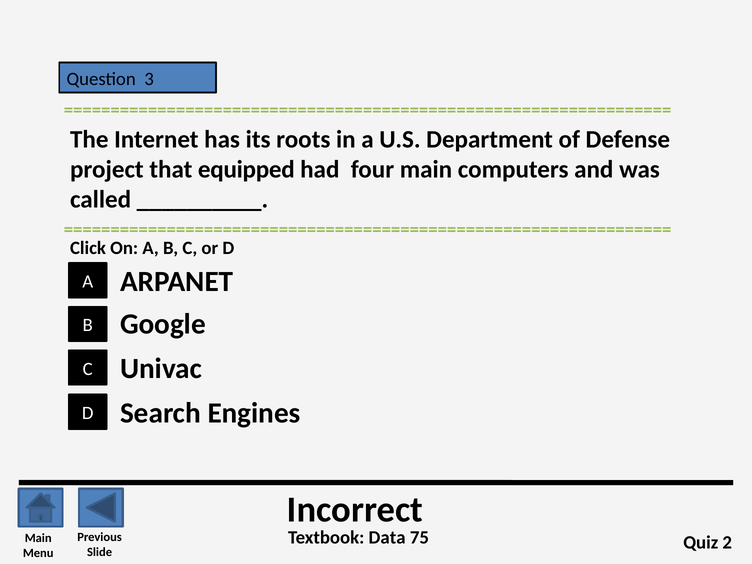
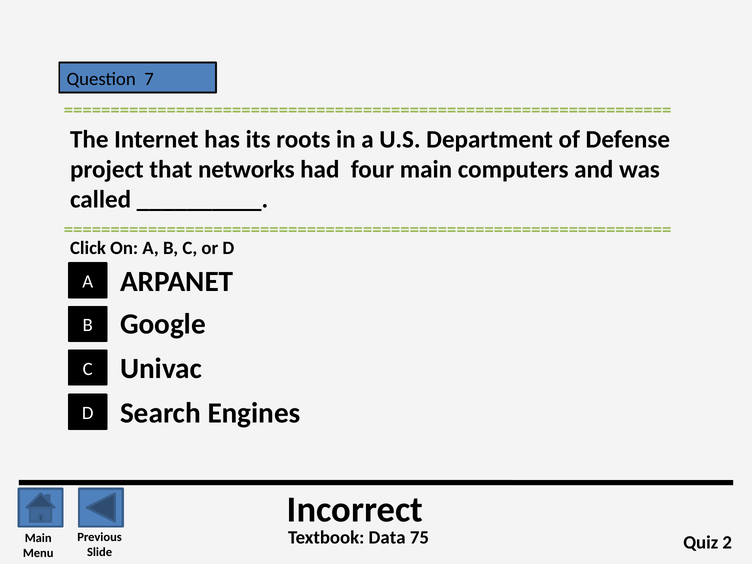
3: 3 -> 7
equipped: equipped -> networks
